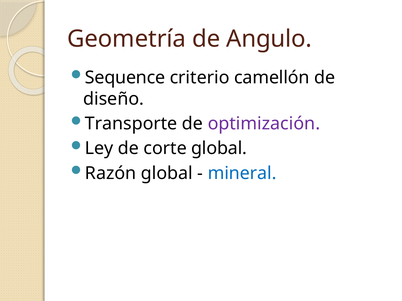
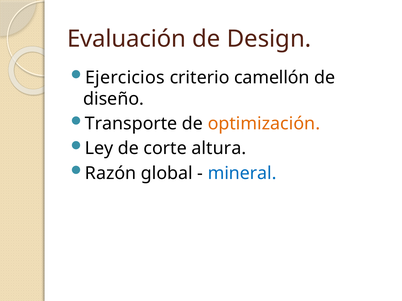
Geometría: Geometría -> Evaluación
Angulo: Angulo -> Design
Sequence: Sequence -> Ejercicios
optimización colour: purple -> orange
corte global: global -> altura
